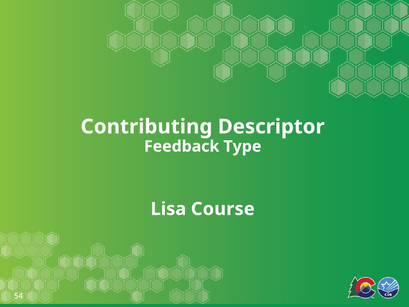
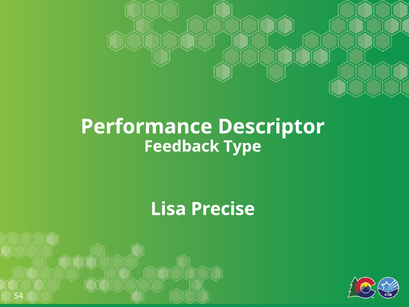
Contributing: Contributing -> Performance
Course: Course -> Precise
